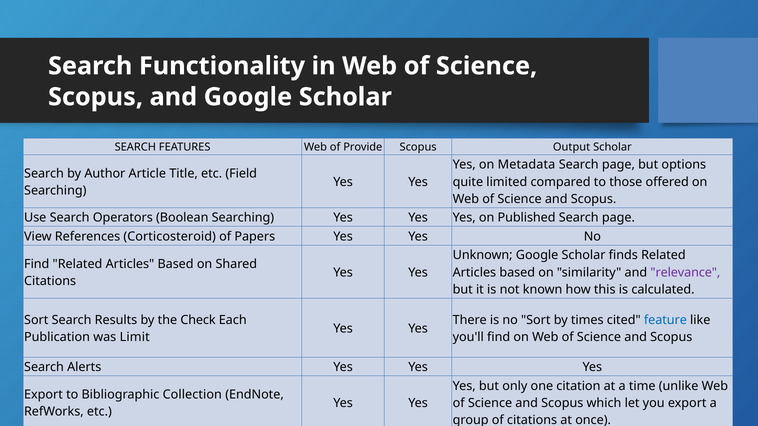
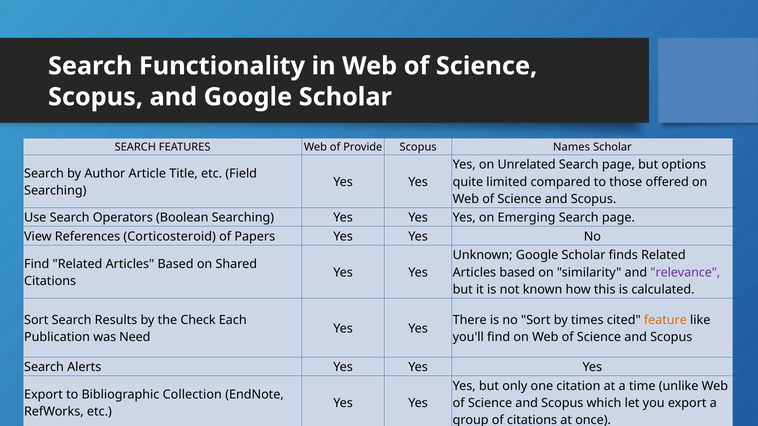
Output: Output -> Names
Metadata: Metadata -> Unrelated
Published: Published -> Emerging
feature colour: blue -> orange
Limit: Limit -> Need
